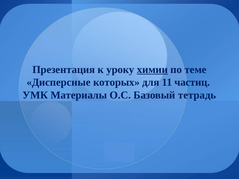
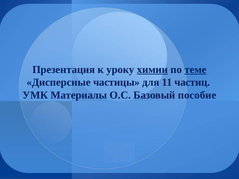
теме underline: none -> present
которых: которых -> частицы
тетрадь: тетрадь -> пособие
